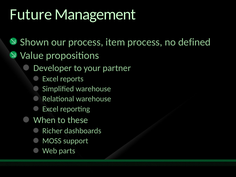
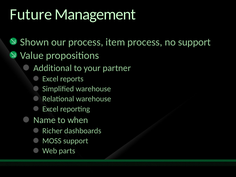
no defined: defined -> support
Developer: Developer -> Additional
When: When -> Name
these: these -> when
